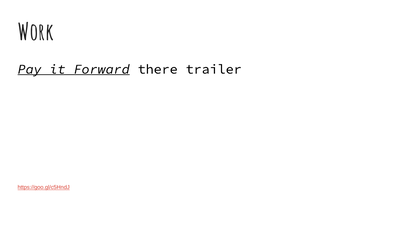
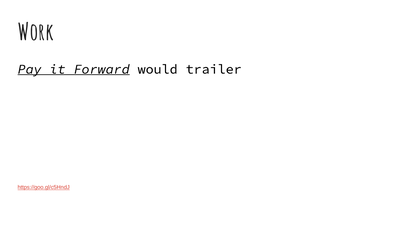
there: there -> would
